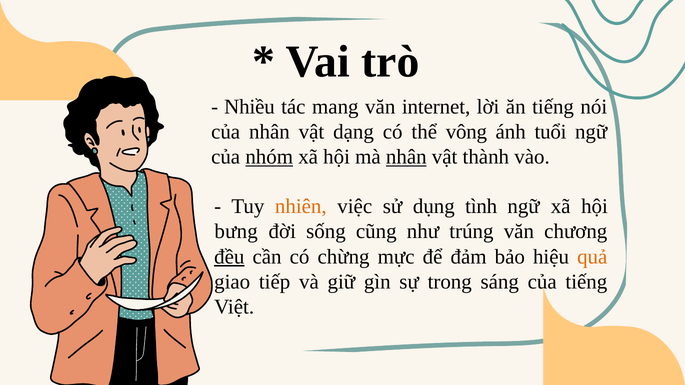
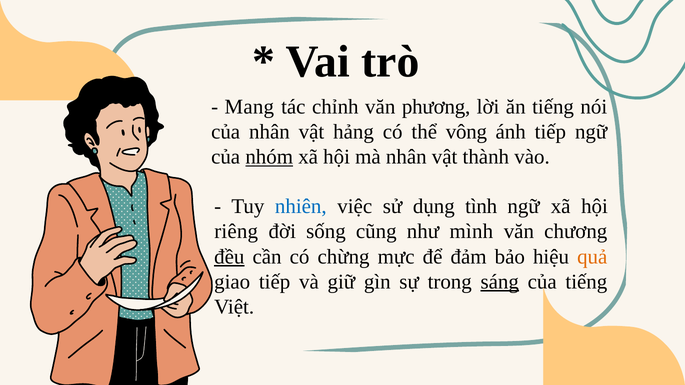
Nhiều: Nhiều -> Mang
mang: mang -> chỉnh
internet: internet -> phương
dạng: dạng -> hảng
ánh tuổi: tuổi -> tiếp
nhân at (406, 157) underline: present -> none
nhiên colour: orange -> blue
bưng: bưng -> riêng
trúng: trúng -> mình
sáng underline: none -> present
